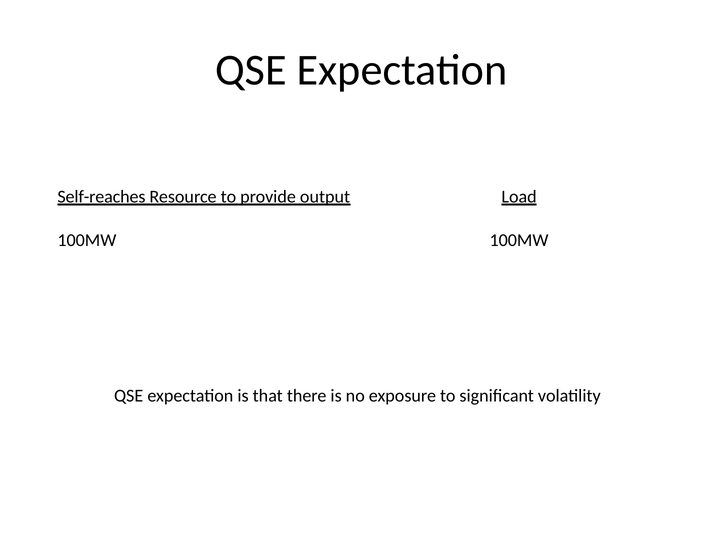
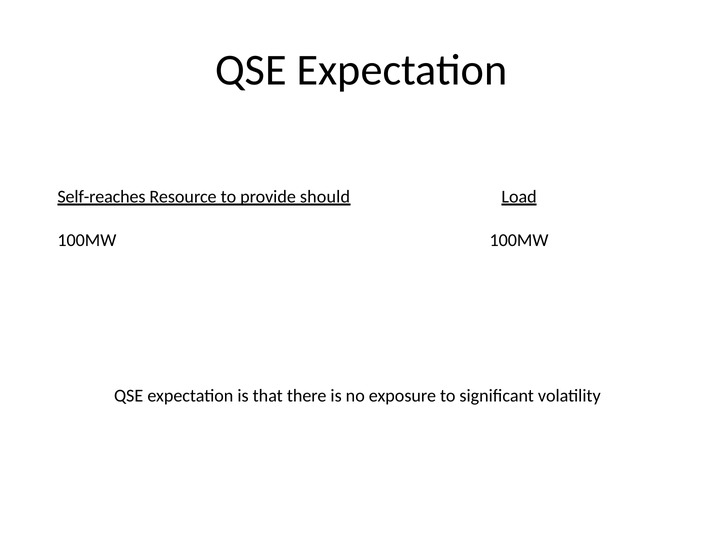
output: output -> should
